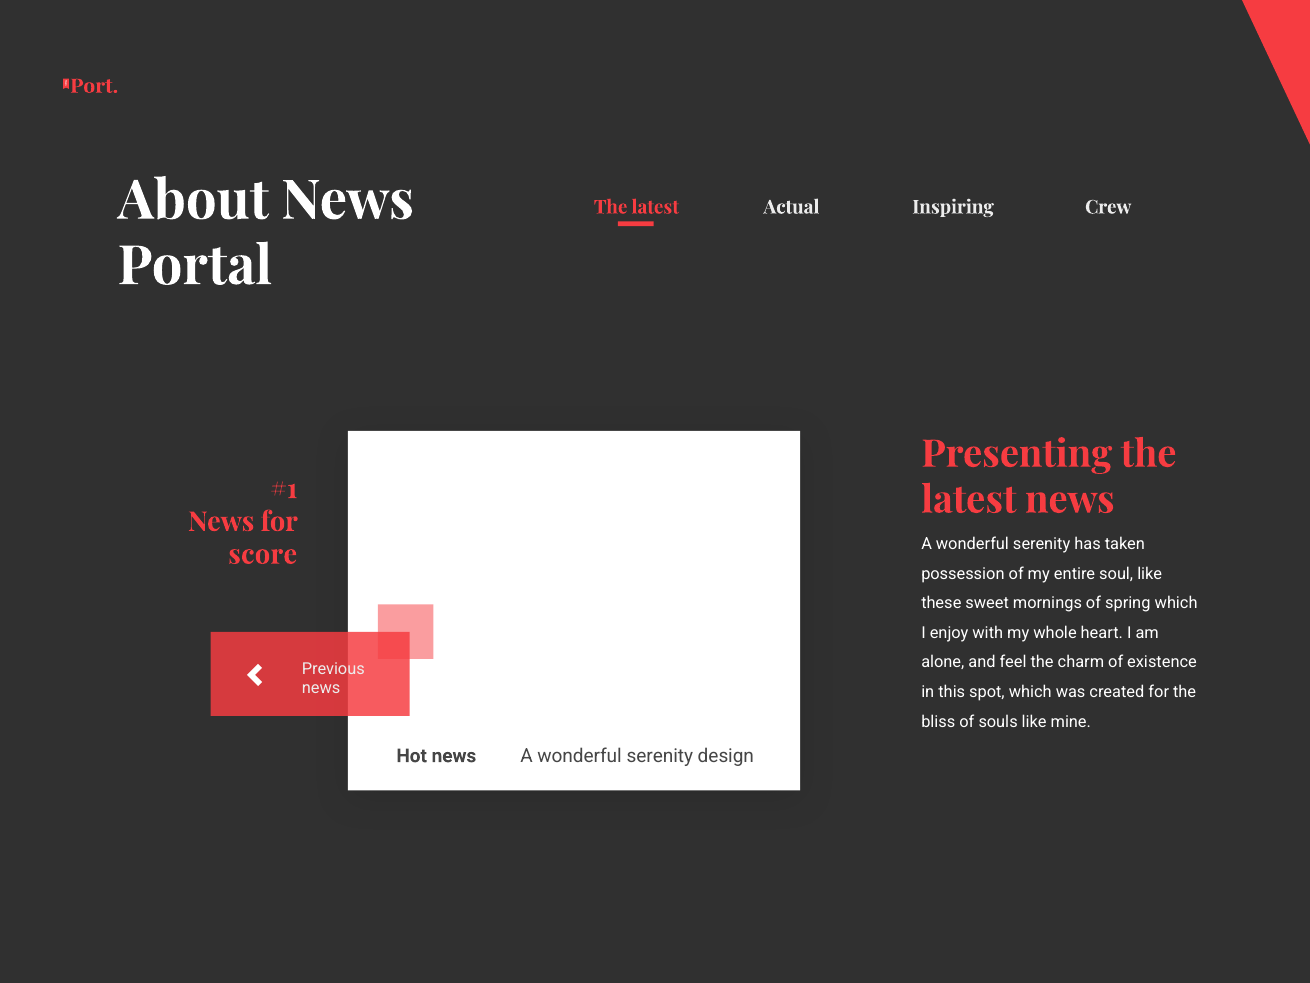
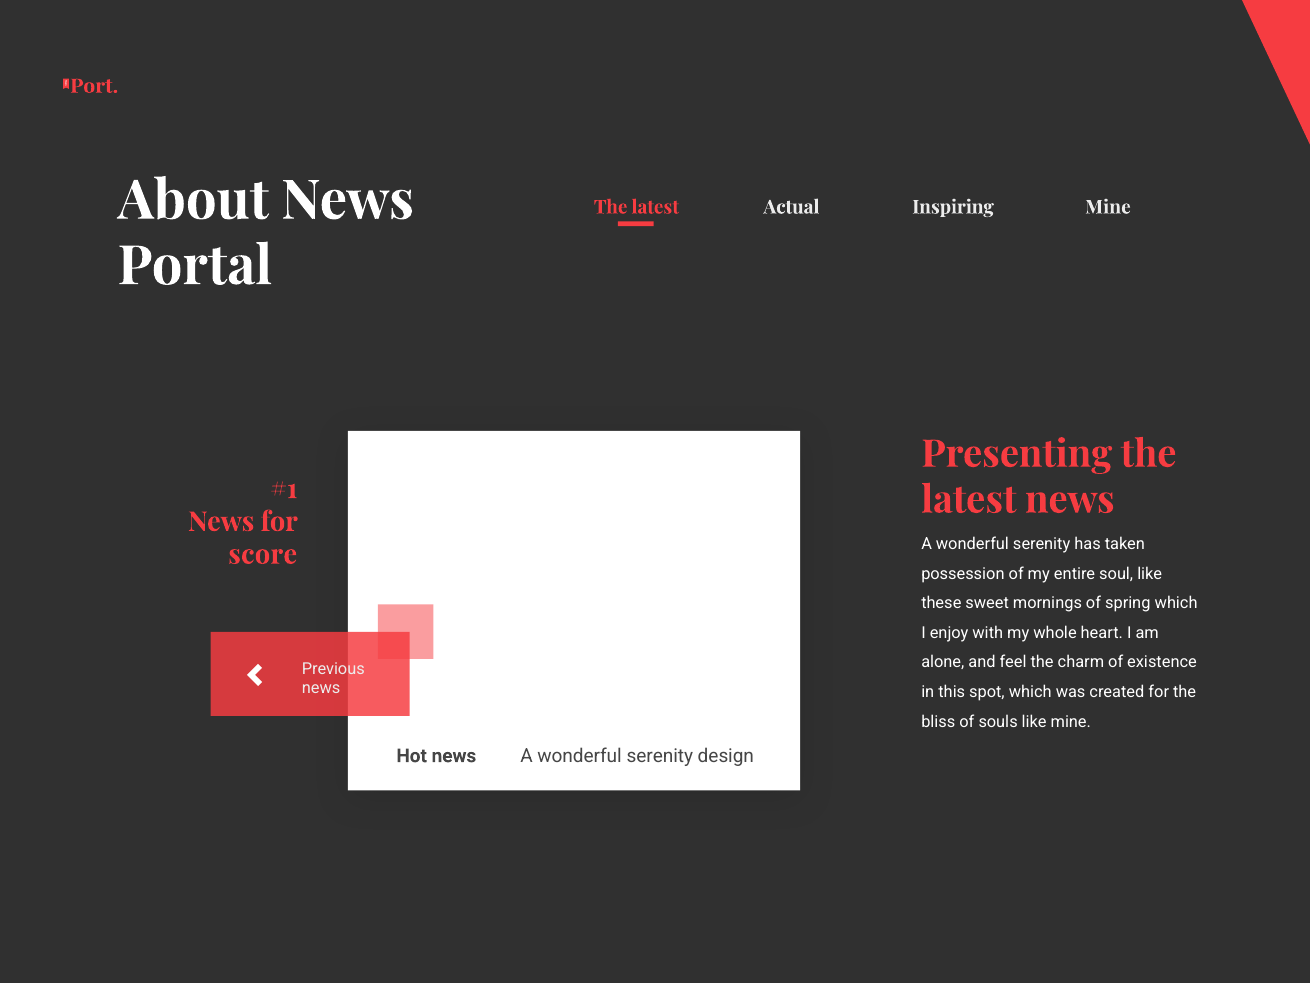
Crew at (1108, 207): Crew -> Mine
